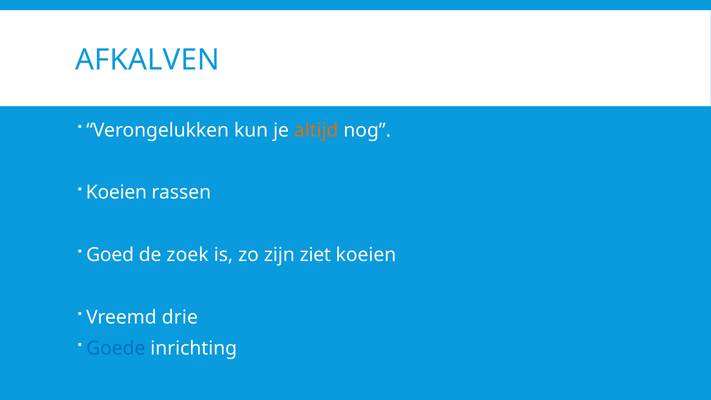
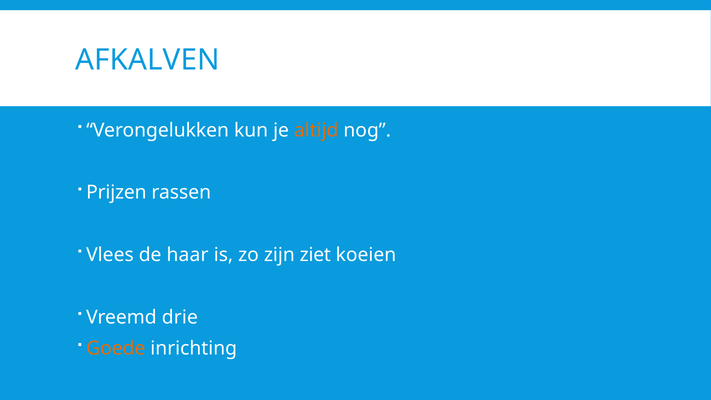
Koeien at (116, 193): Koeien -> Prijzen
Goed: Goed -> Vlees
zoek: zoek -> haar
Goede colour: blue -> orange
